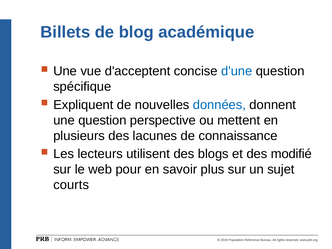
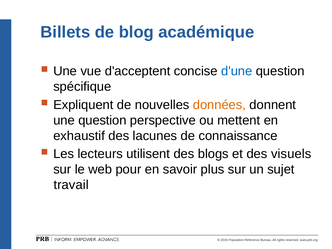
données colour: blue -> orange
plusieurs: plusieurs -> exhaustif
modifié: modifié -> visuels
courts: courts -> travail
